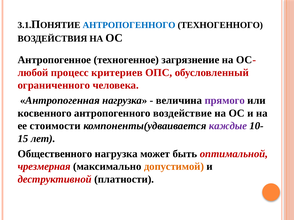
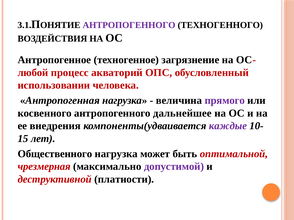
АНТРОПОГЕННОГО at (129, 25) colour: blue -> purple
критериев: критериев -> акваторий
ограниченного: ограниченного -> использовании
воздействие: воздействие -> дальнейшее
стоимости: стоимости -> внедрения
допустимой colour: orange -> purple
